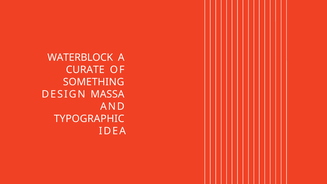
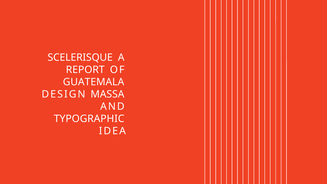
WATERBLOCK: WATERBLOCK -> SCELERISQUE
CURATE: CURATE -> REPORT
SOMETHING: SOMETHING -> GUATEMALA
